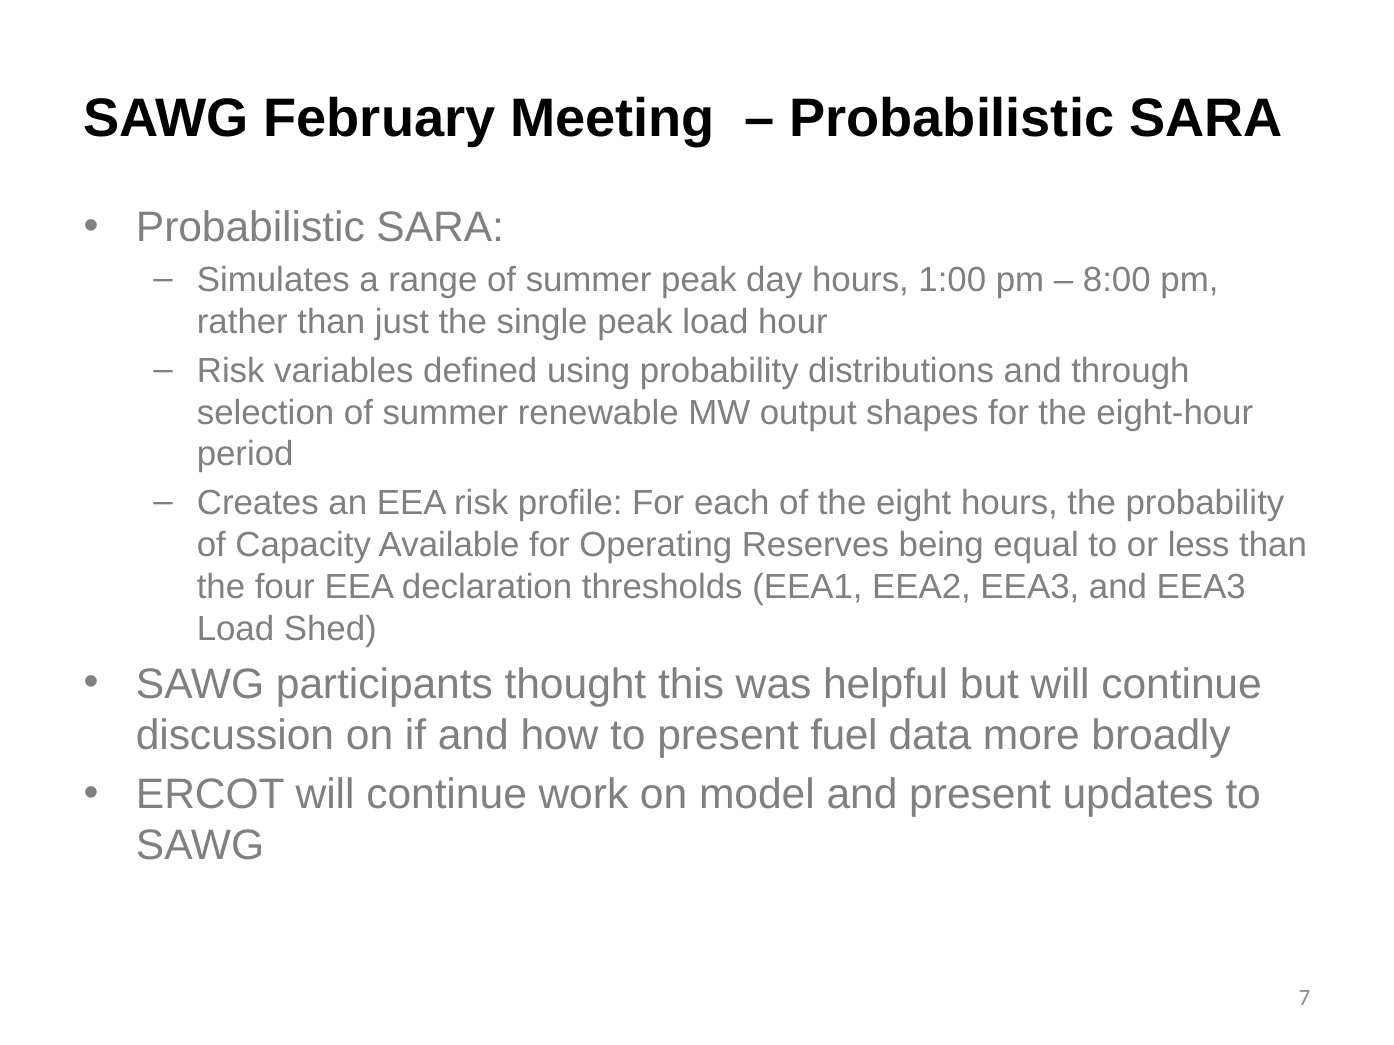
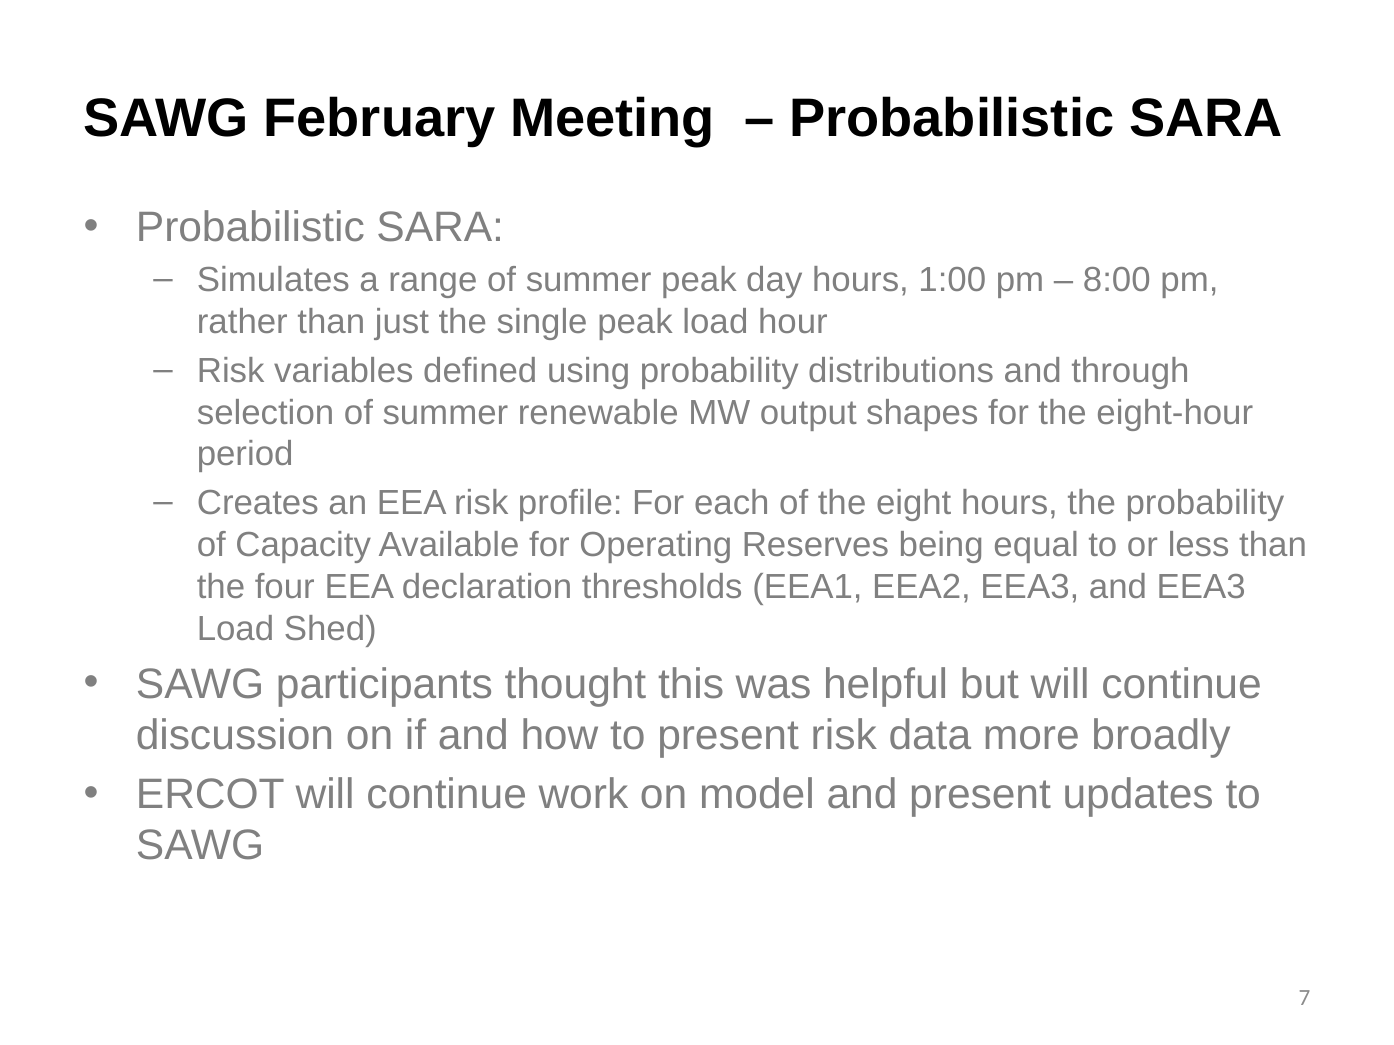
present fuel: fuel -> risk
